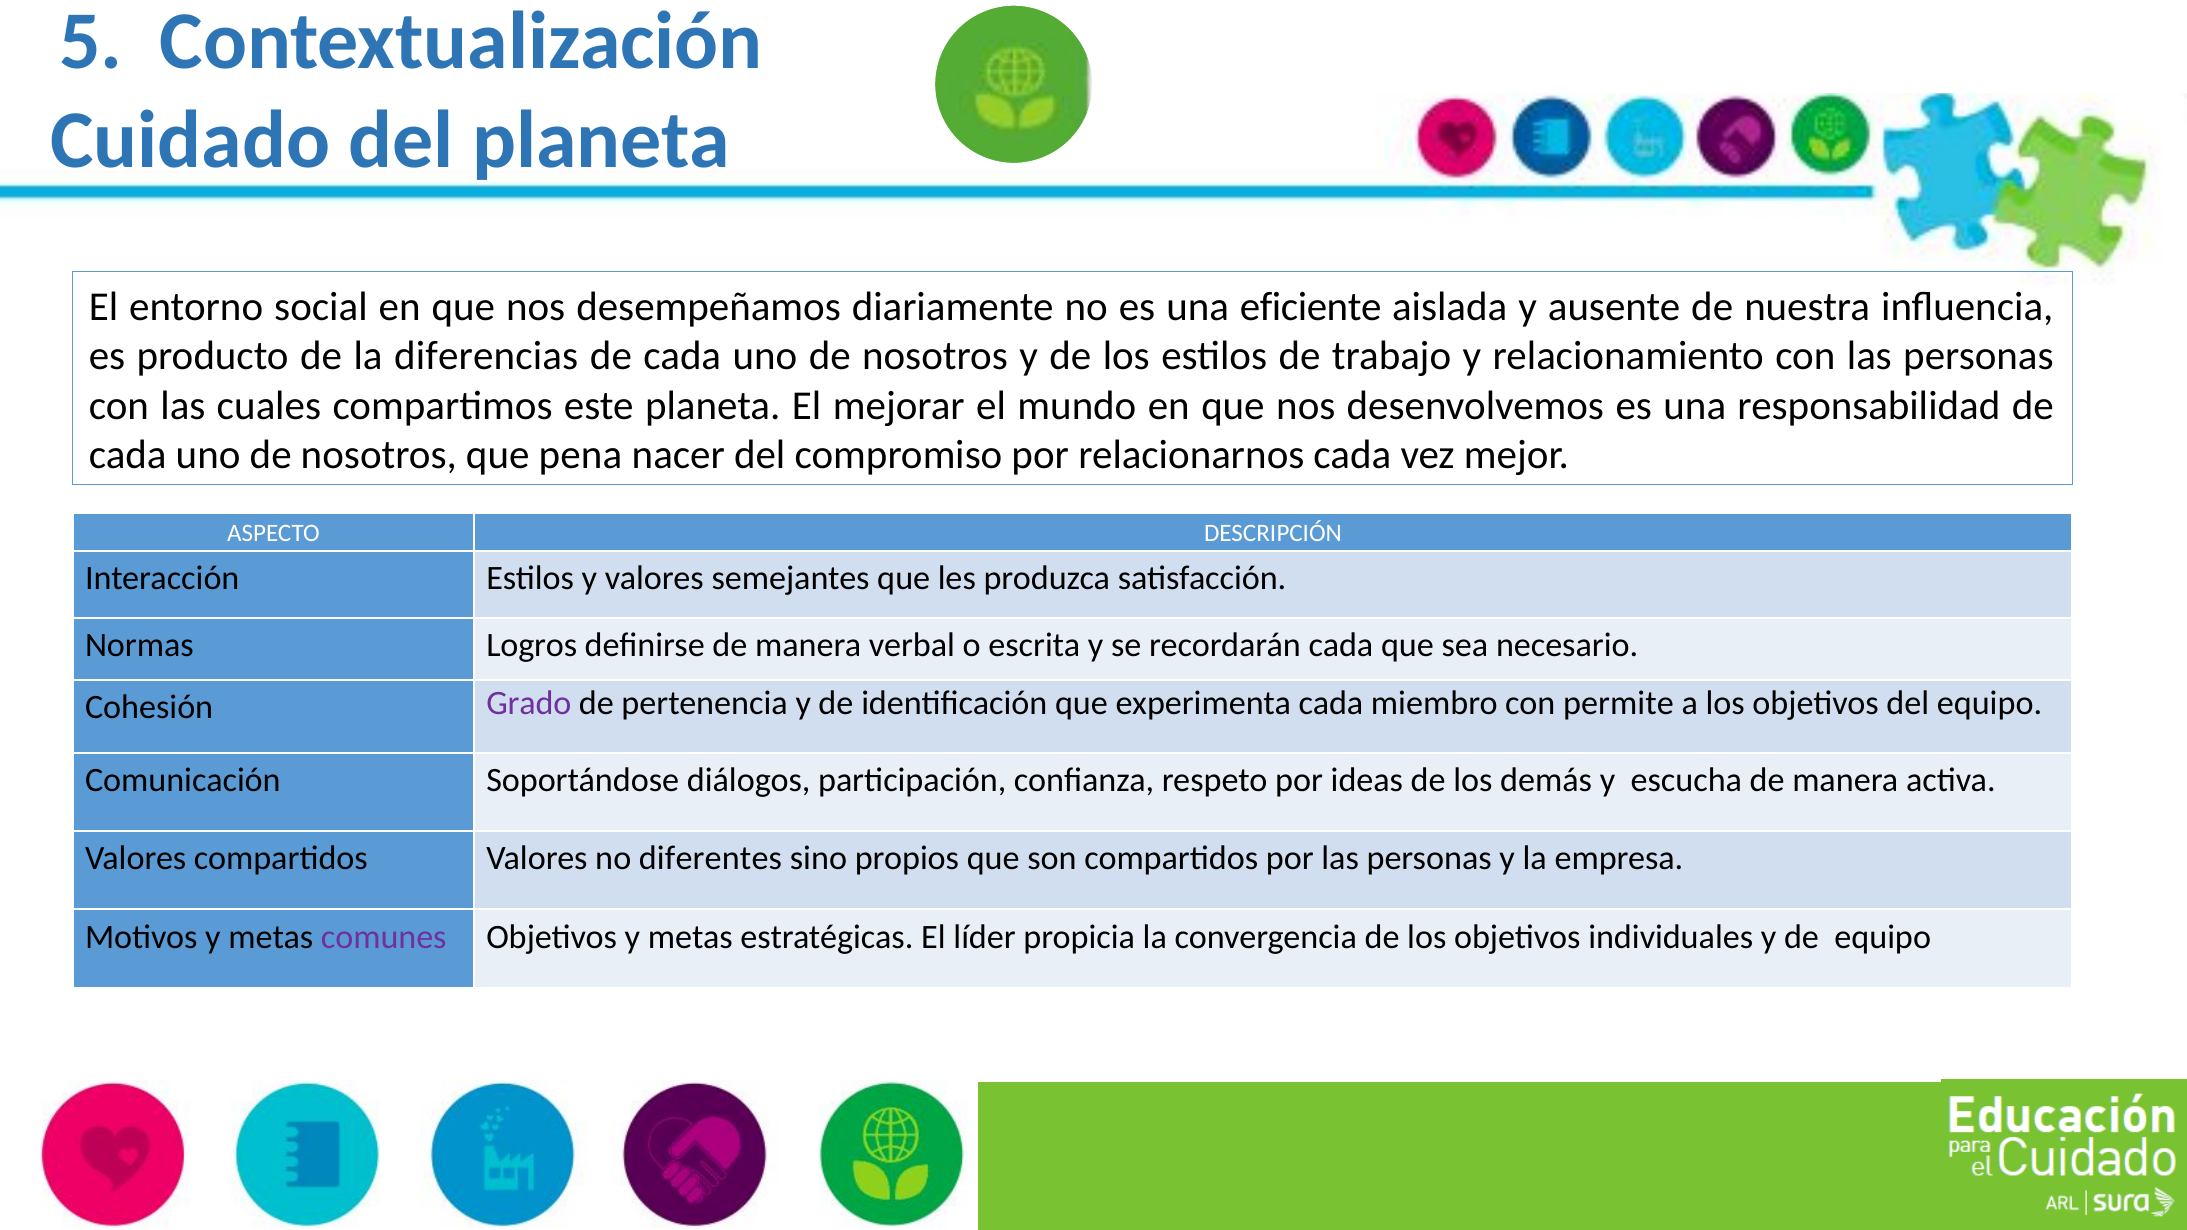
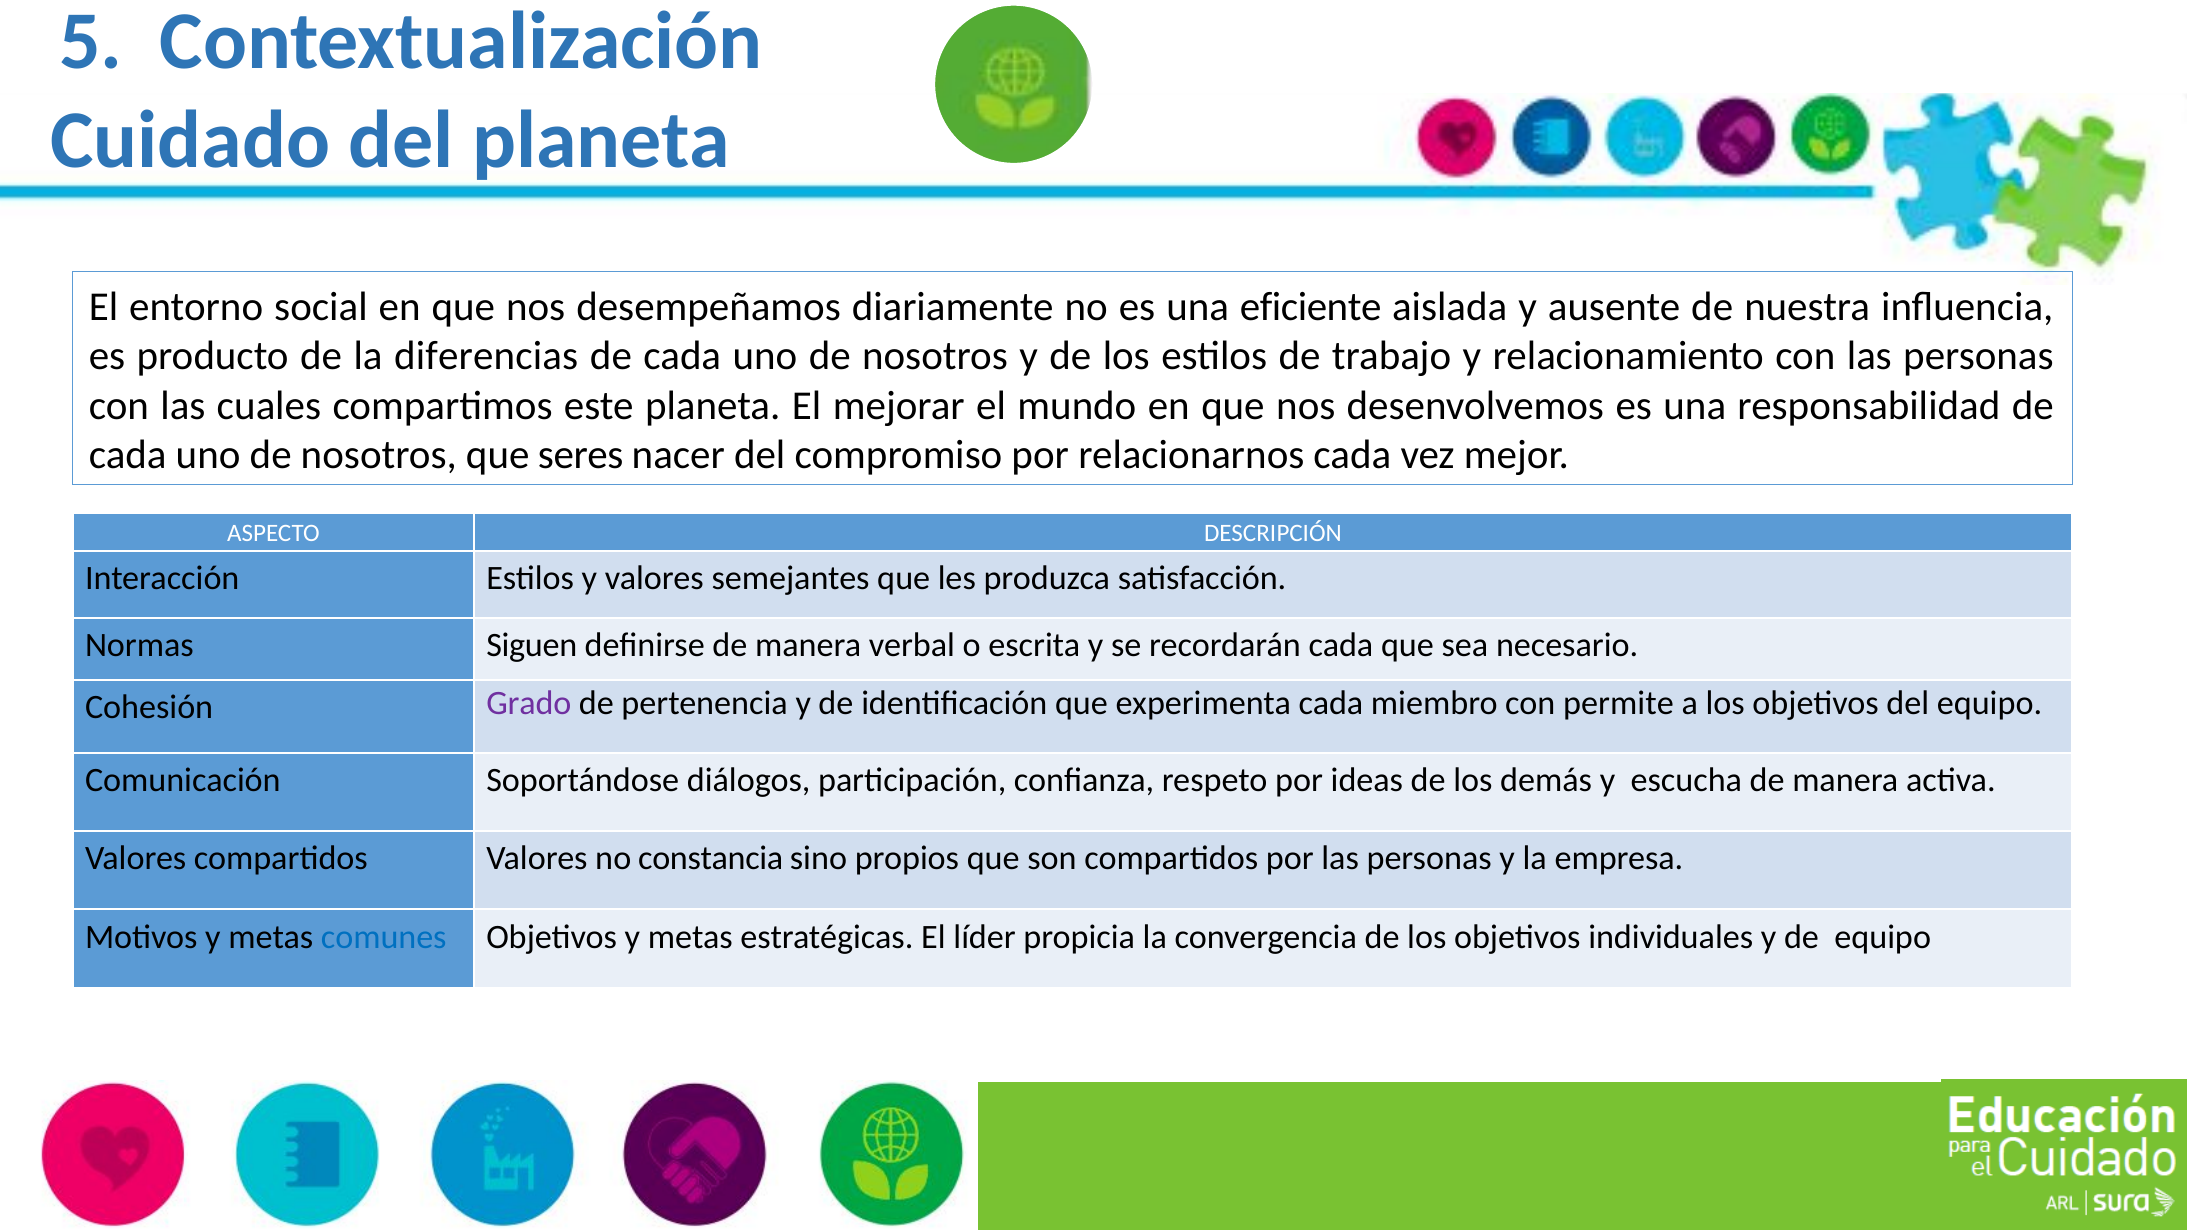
pena: pena -> seres
Logros: Logros -> Siguen
diferentes: diferentes -> constancia
comunes colour: purple -> blue
